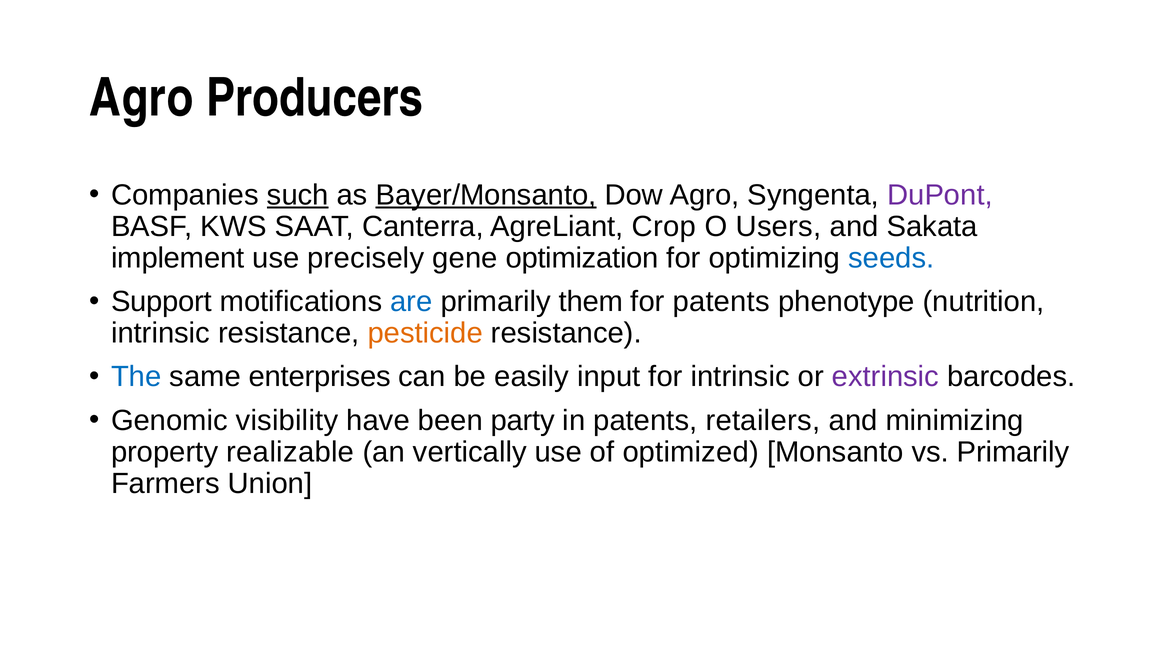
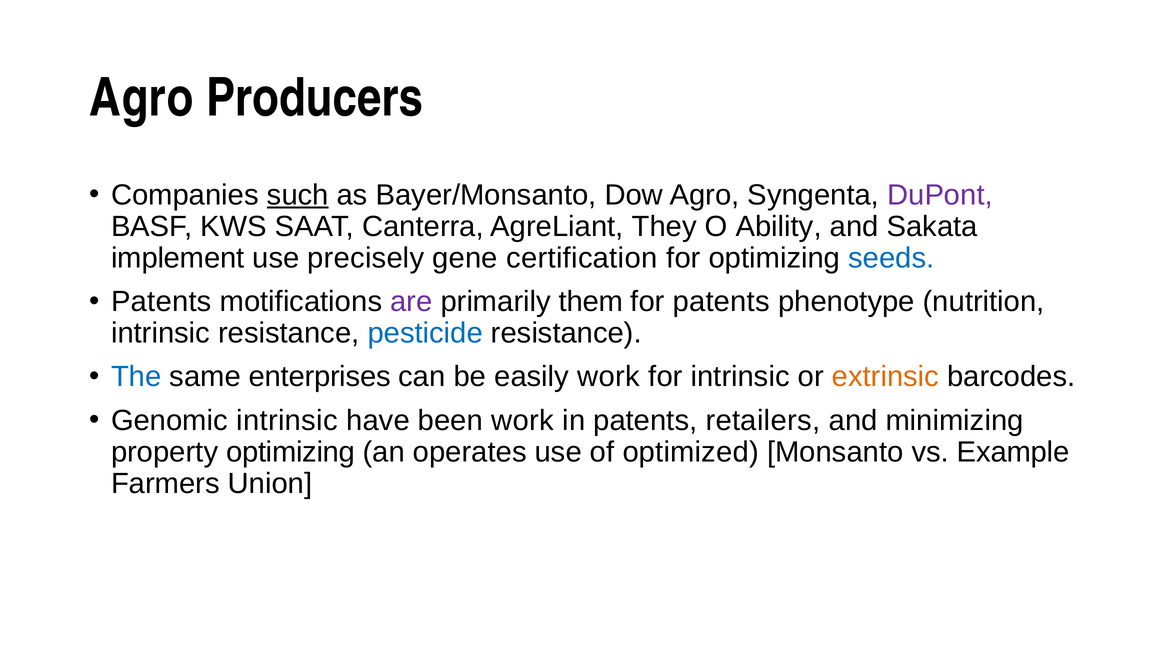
Bayer/Monsanto underline: present -> none
Crop: Crop -> They
Users: Users -> Ability
optimization: optimization -> certification
Support at (161, 302): Support -> Patents
are colour: blue -> purple
pesticide colour: orange -> blue
easily input: input -> work
extrinsic colour: purple -> orange
Genomic visibility: visibility -> intrinsic
been party: party -> work
property realizable: realizable -> optimizing
vertically: vertically -> operates
vs Primarily: Primarily -> Example
